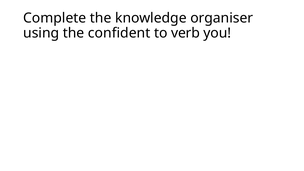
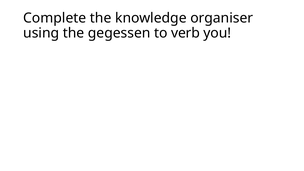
confident: confident -> gegessen
